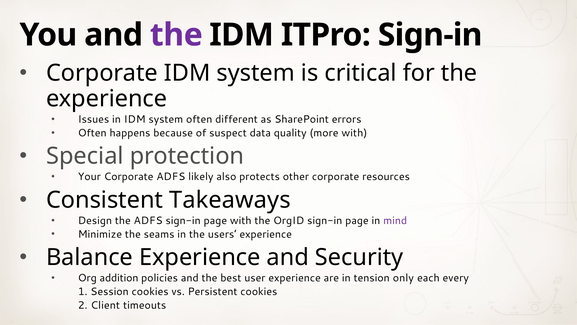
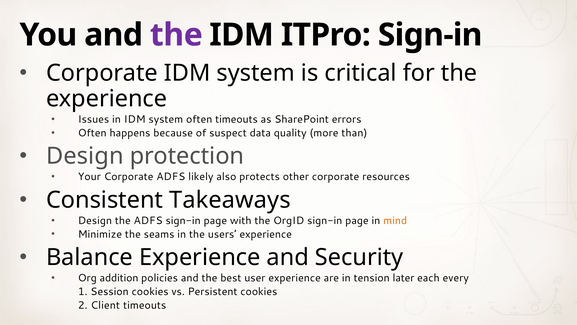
often different: different -> timeouts
more with: with -> than
Special at (85, 156): Special -> Design
mind colour: purple -> orange
only: only -> later
